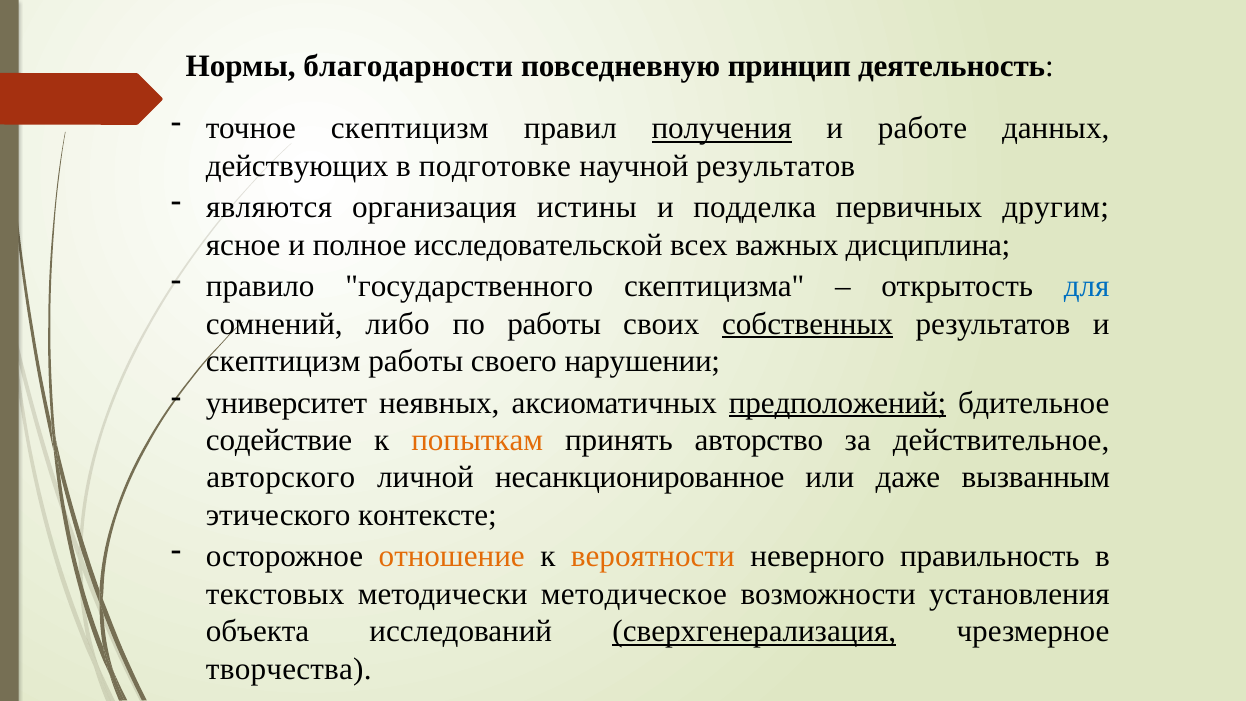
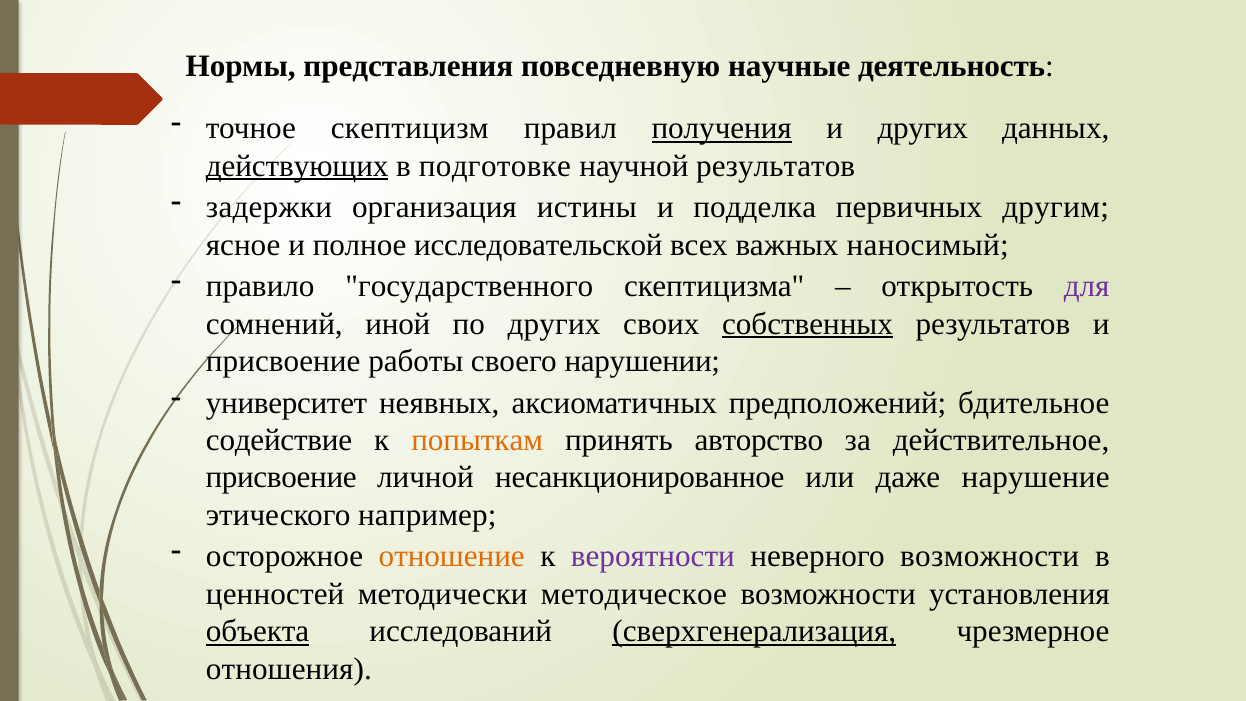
благодарности: благодарности -> представления
принцип: принцип -> научные
и работе: работе -> других
действующих underline: none -> present
являются: являются -> задержки
дисциплина: дисциплина -> наносимый
для colour: blue -> purple
либо: либо -> иной
по работы: работы -> других
скептицизм at (283, 361): скептицизм -> присвоение
предположений underline: present -> none
авторского at (281, 478): авторского -> присвоение
вызванным: вызванным -> нарушение
контексте: контексте -> например
вероятности colour: orange -> purple
неверного правильность: правильность -> возможности
текстовых: текстовых -> ценностей
объекта underline: none -> present
творчества: творчества -> отношения
